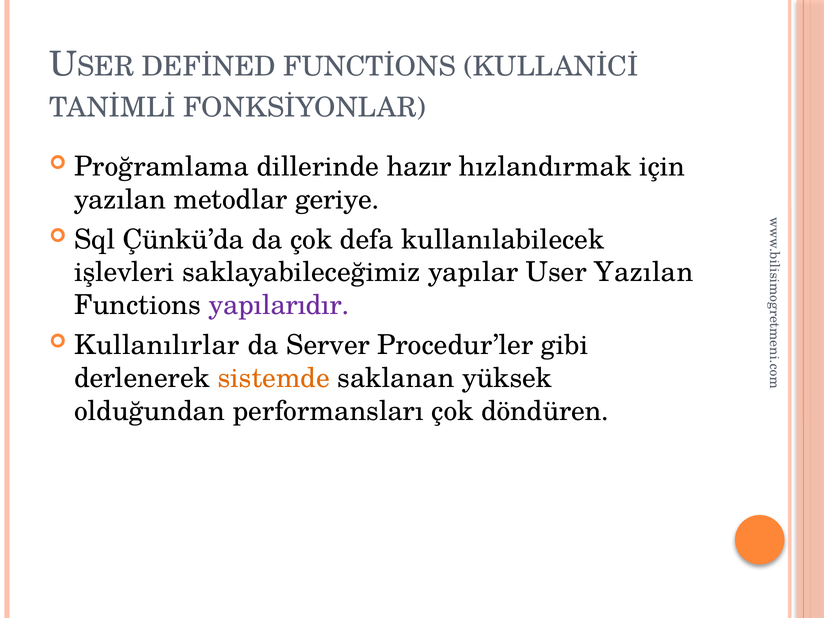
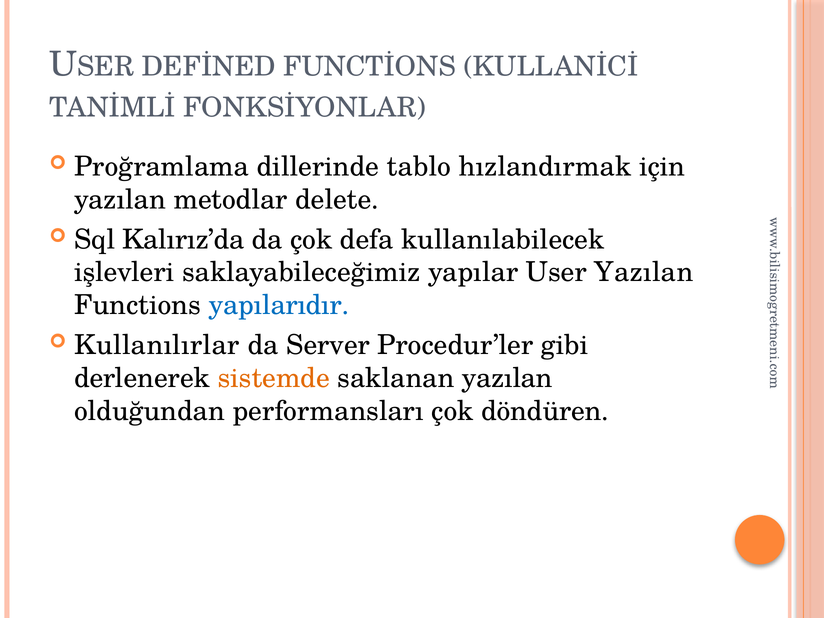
hazır: hazır -> tablo
geriye: geriye -> delete
Çünkü’da: Çünkü’da -> Kalırız’da
yapılarıdır colour: purple -> blue
saklanan yüksek: yüksek -> yazılan
